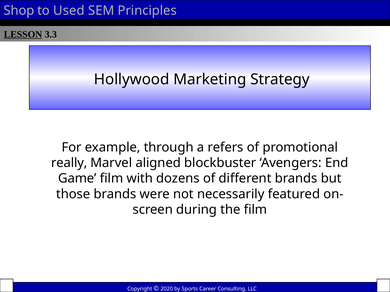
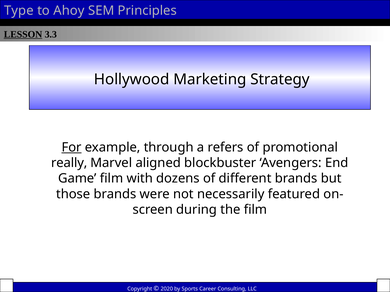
Shop: Shop -> Type
Used: Used -> Ahoy
For underline: none -> present
